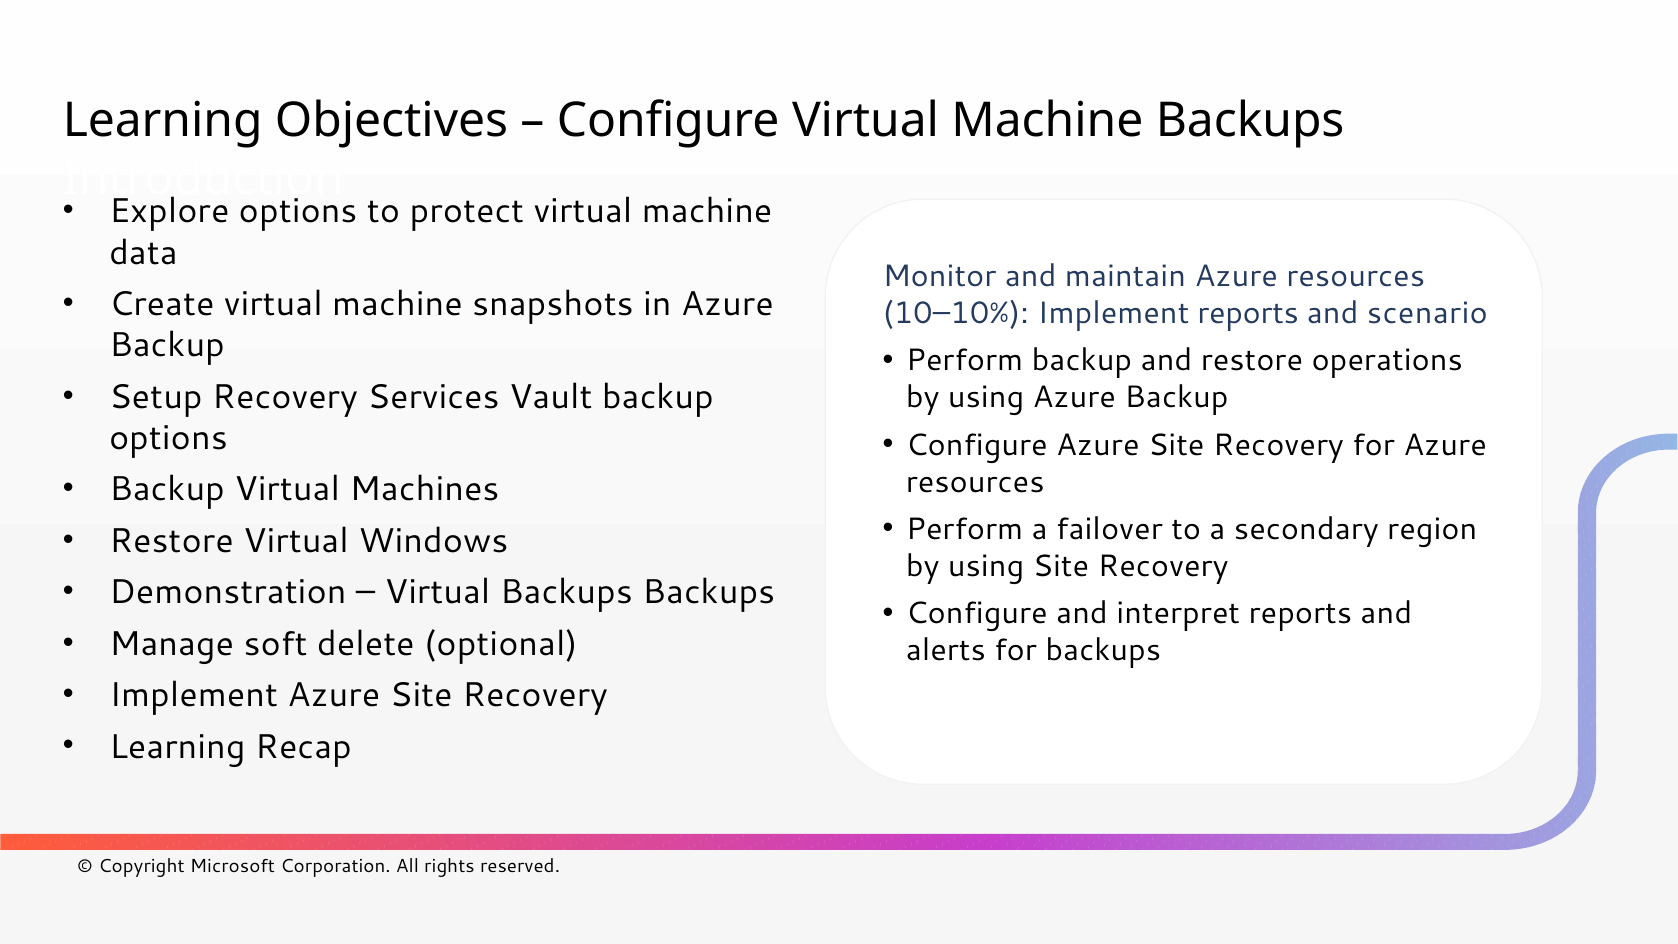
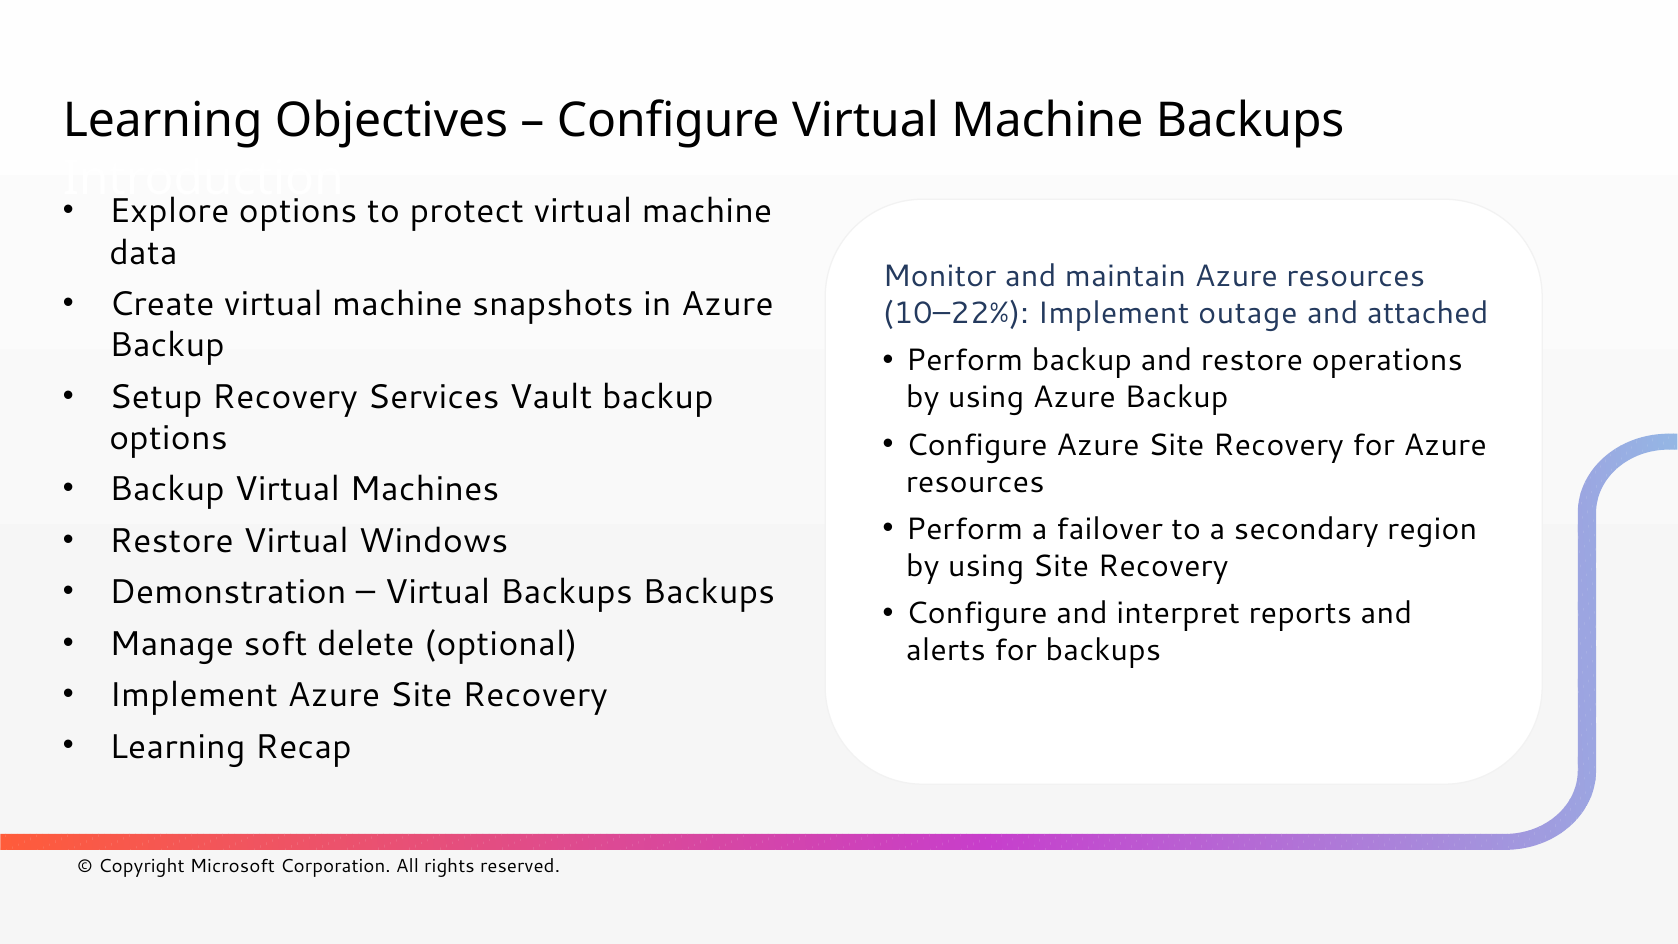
10–10%: 10–10% -> 10–22%
Implement reports: reports -> outage
scenario: scenario -> attached
